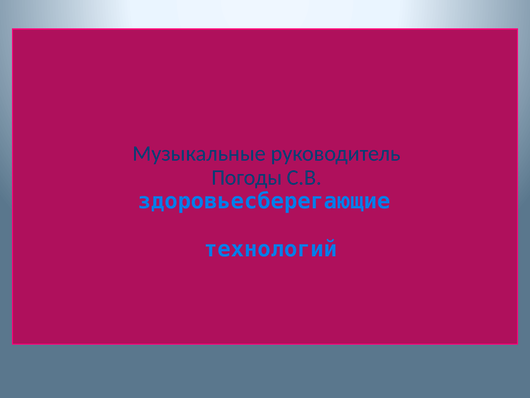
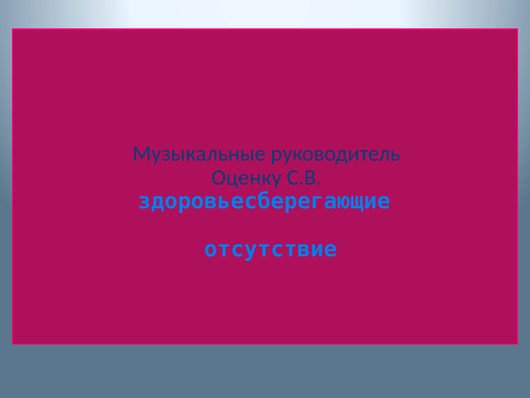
Погоды: Погоды -> Оценку
технологий: технологий -> отсутствие
